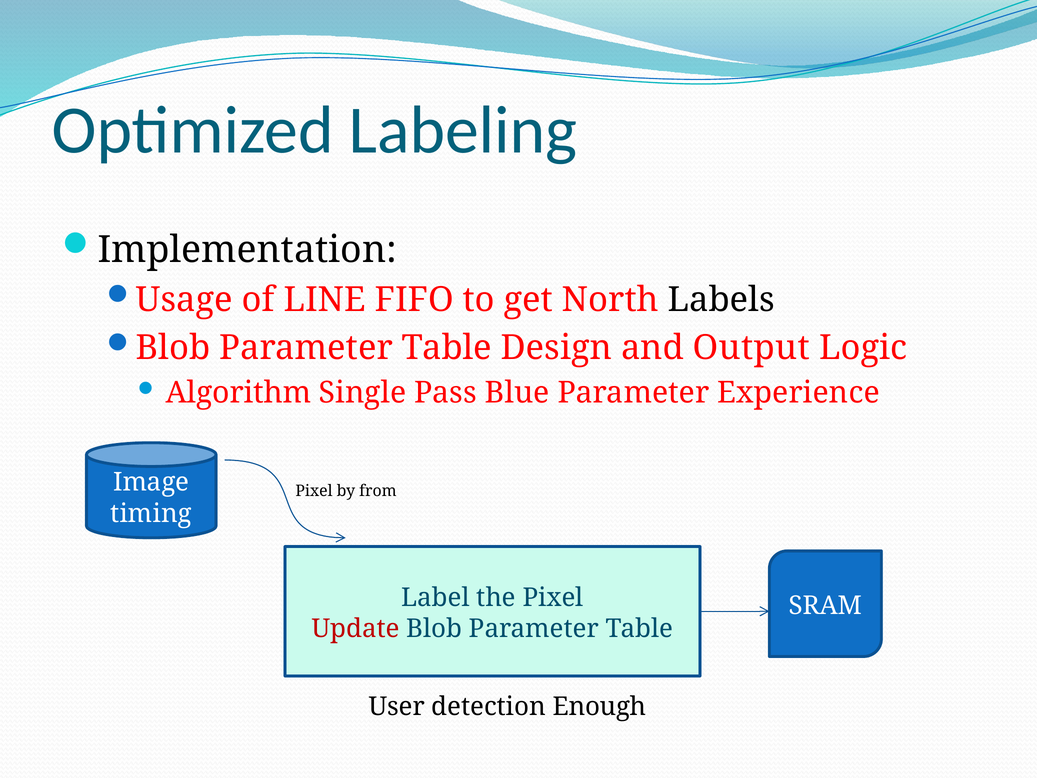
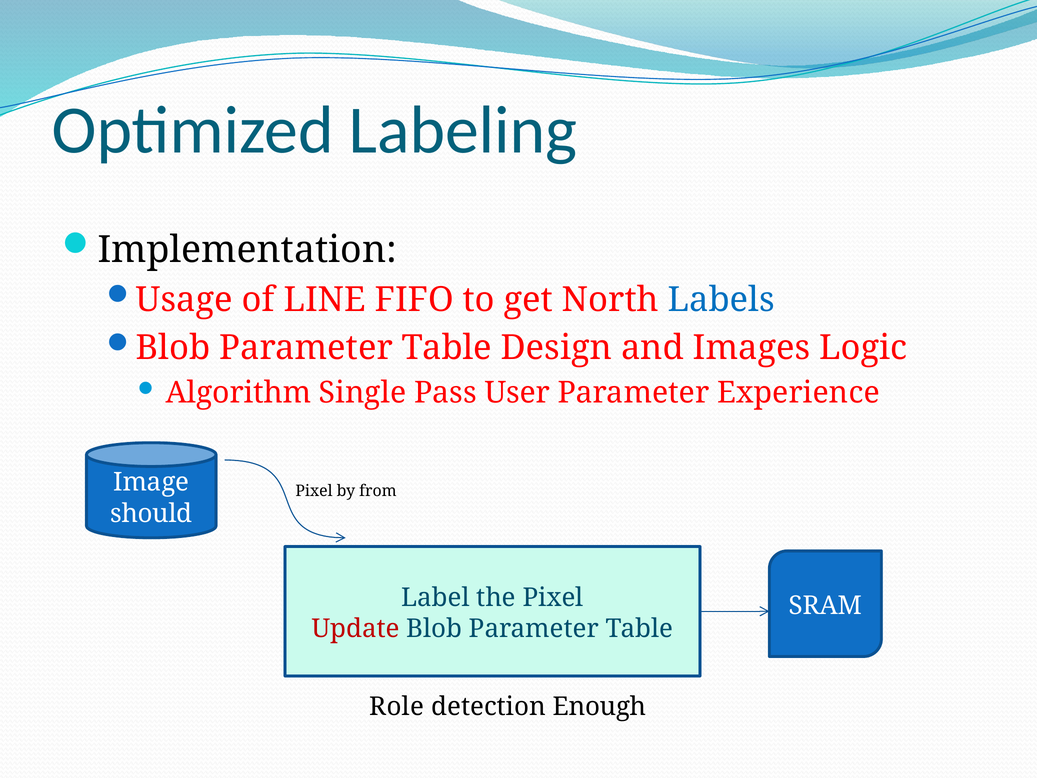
Labels colour: black -> blue
Output: Output -> Images
Blue: Blue -> User
timing: timing -> should
User: User -> Role
